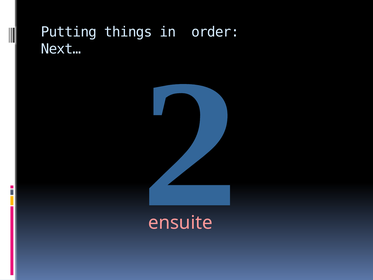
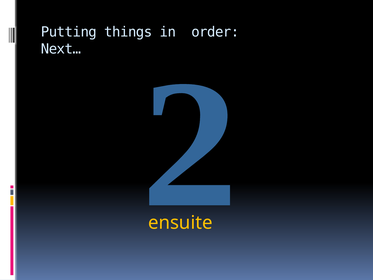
ensuite colour: pink -> yellow
